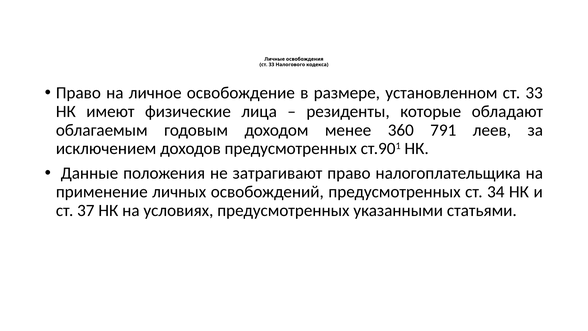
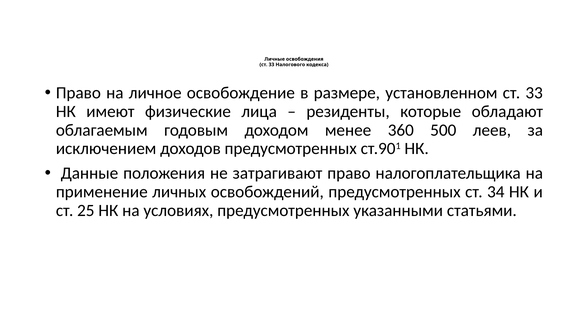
791: 791 -> 500
37: 37 -> 25
